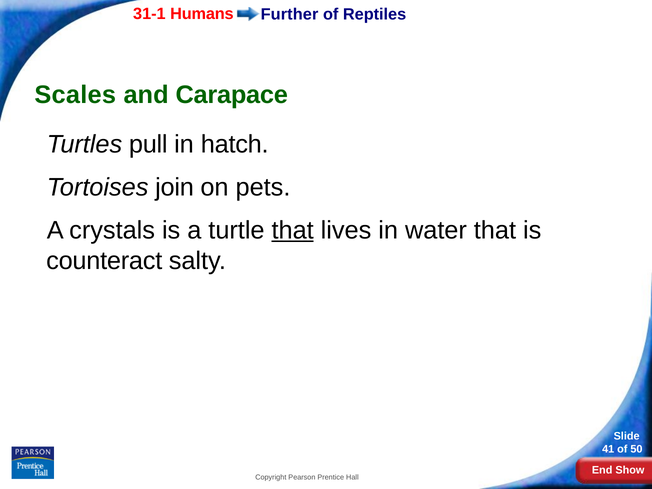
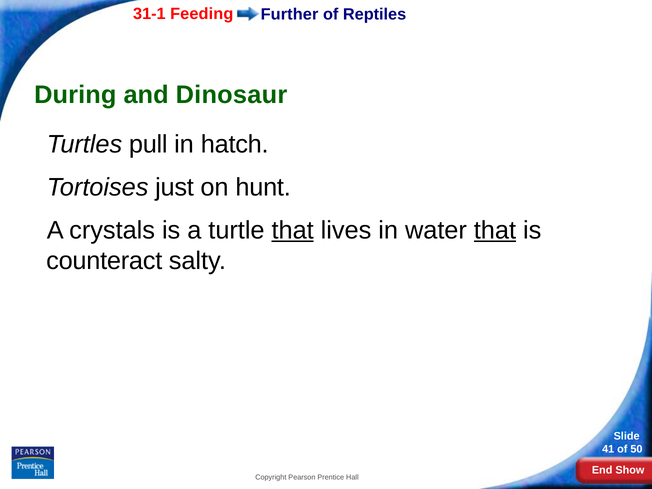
Humans: Humans -> Feeding
Scales: Scales -> During
Carapace: Carapace -> Dinosaur
join: join -> just
pets: pets -> hunt
that at (495, 231) underline: none -> present
